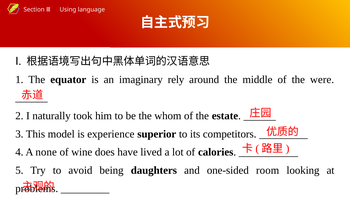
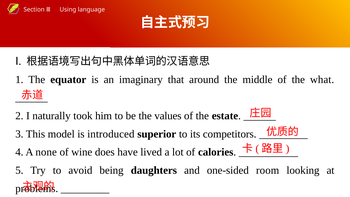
rely: rely -> that
were: were -> what
whom: whom -> values
experience: experience -> introduced
